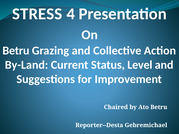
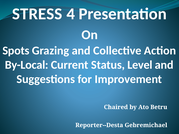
Betru at (16, 51): Betru -> Spots
By-Land: By-Land -> By-Local
